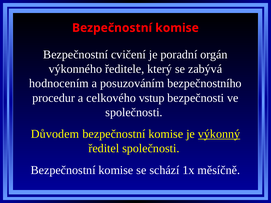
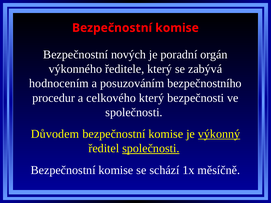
cvičení: cvičení -> nových
celkového vstup: vstup -> který
společnosti at (151, 149) underline: none -> present
